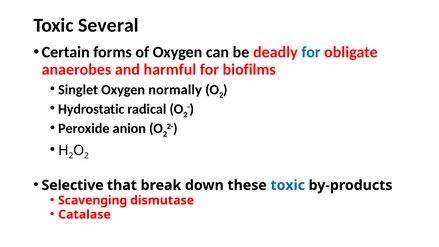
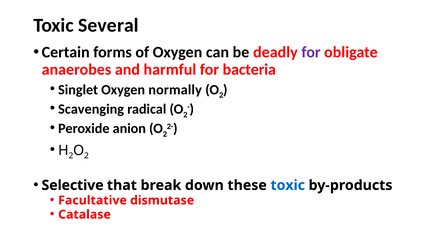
for at (311, 52) colour: blue -> purple
biofilms: biofilms -> bacteria
Hydrostatic: Hydrostatic -> Scavenging
Scavenging: Scavenging -> Facultative
